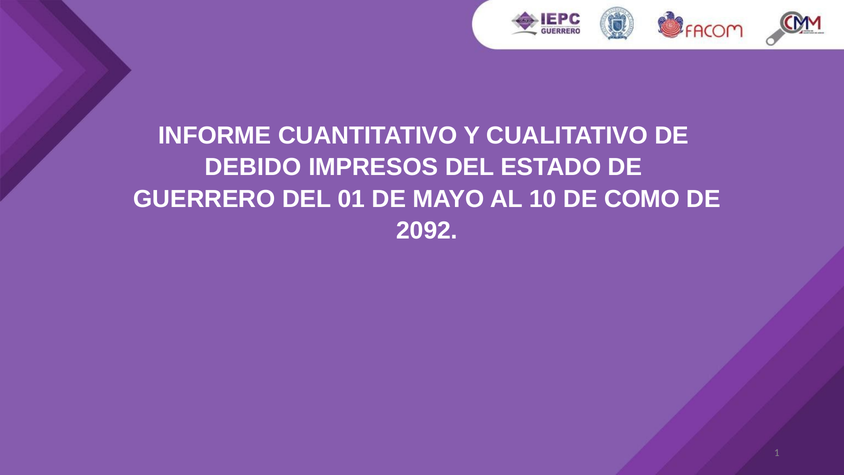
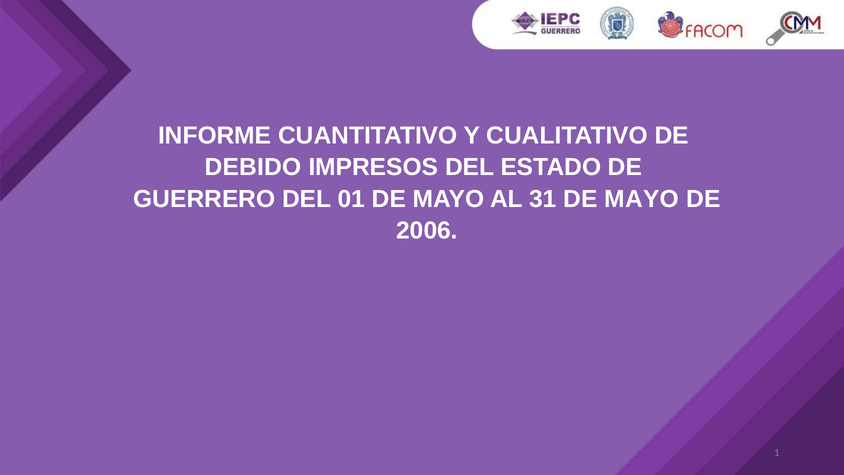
10: 10 -> 31
COMO at (642, 199): COMO -> MAYO
2092: 2092 -> 2006
